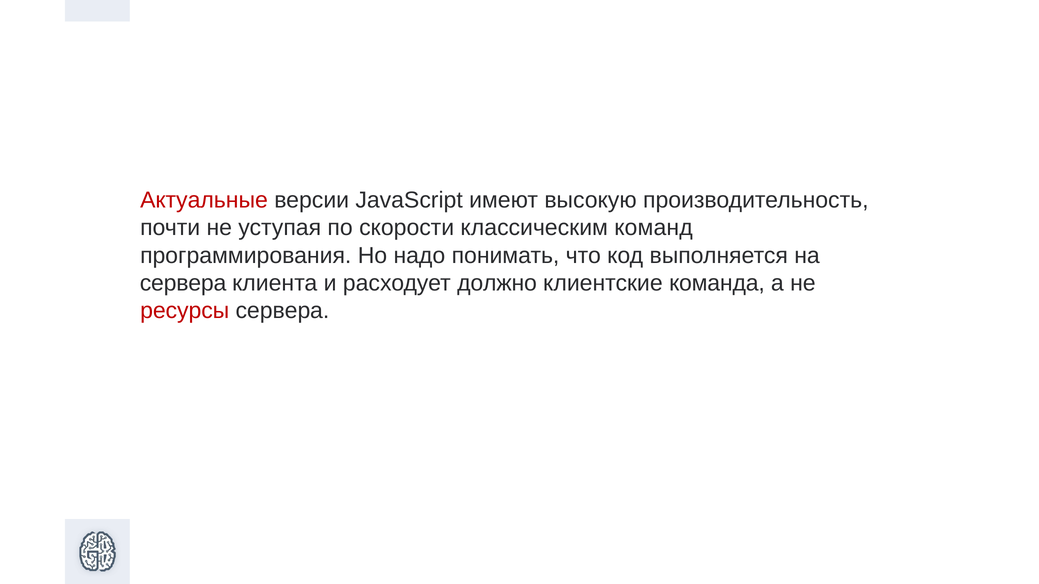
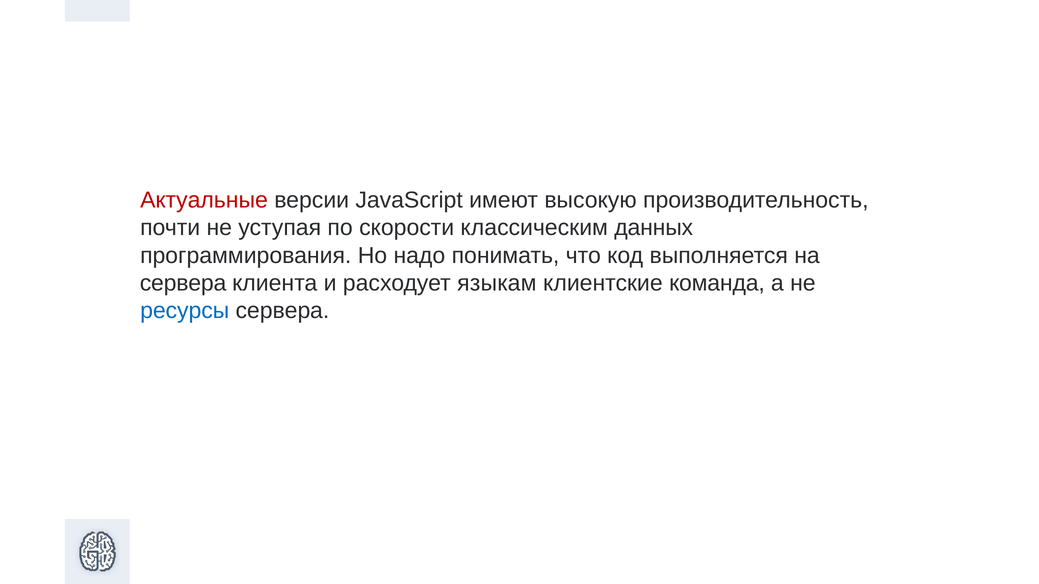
команд: команд -> данных
должно: должно -> языкам
ресурсы colour: red -> blue
